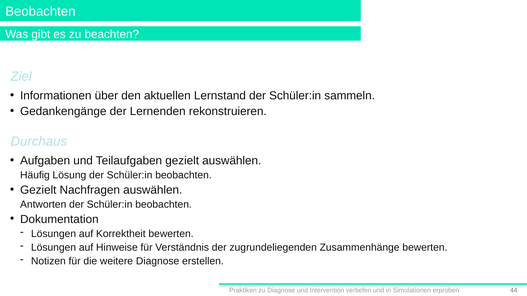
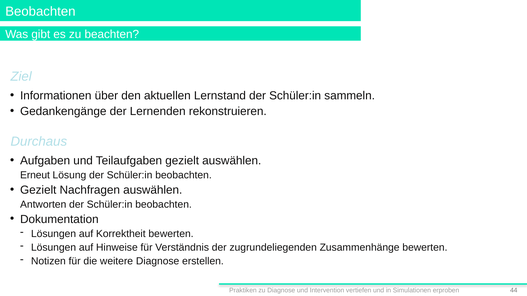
Häufig: Häufig -> Erneut
